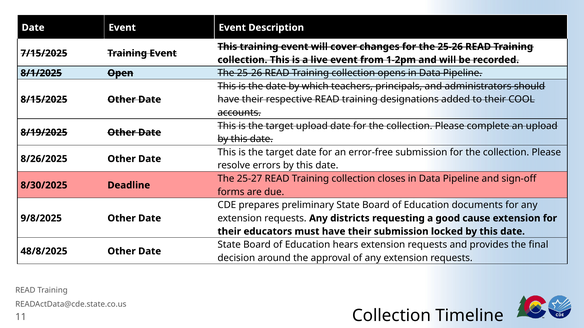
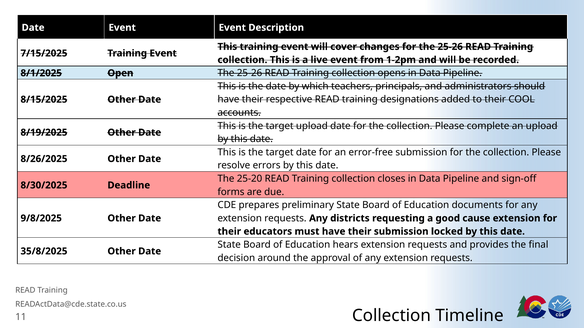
25-27: 25-27 -> 25-20
48/8/2025: 48/8/2025 -> 35/8/2025
